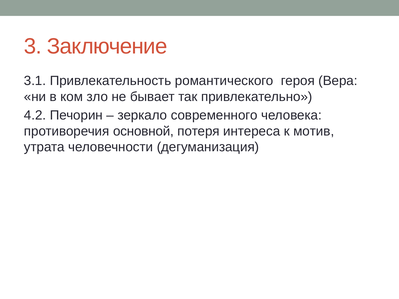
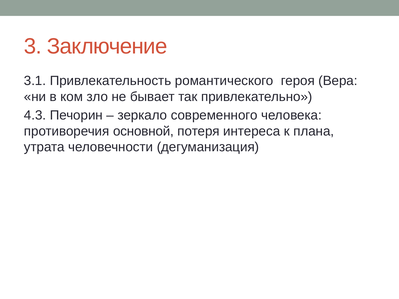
4.2: 4.2 -> 4.3
мотив: мотив -> плана
